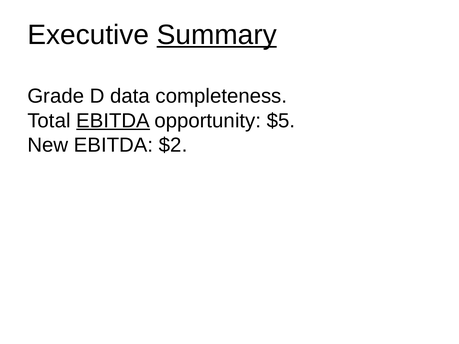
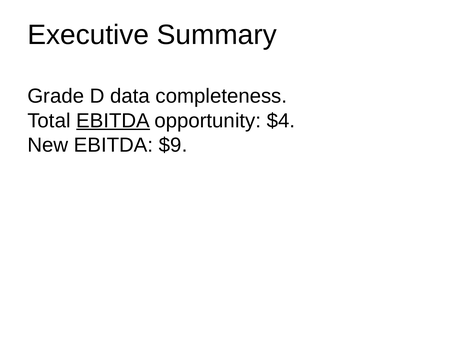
Summary underline: present -> none
$5: $5 -> $4
$2: $2 -> $9
